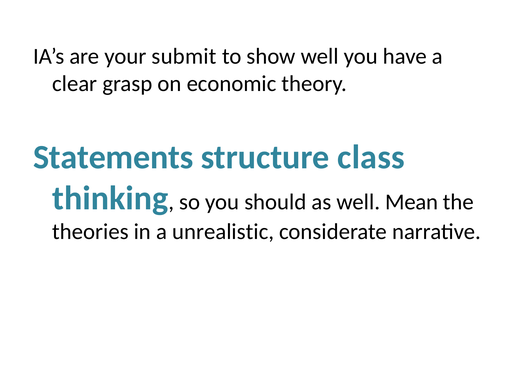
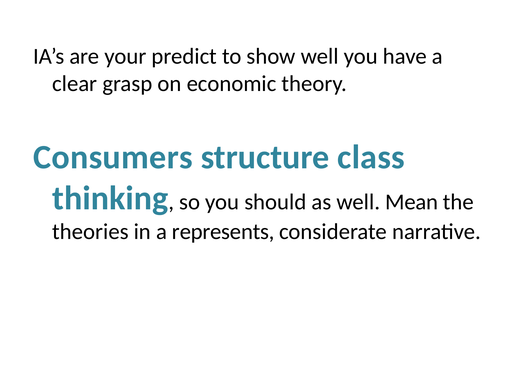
submit: submit -> predict
Statements: Statements -> Consumers
unrealistic: unrealistic -> represents
